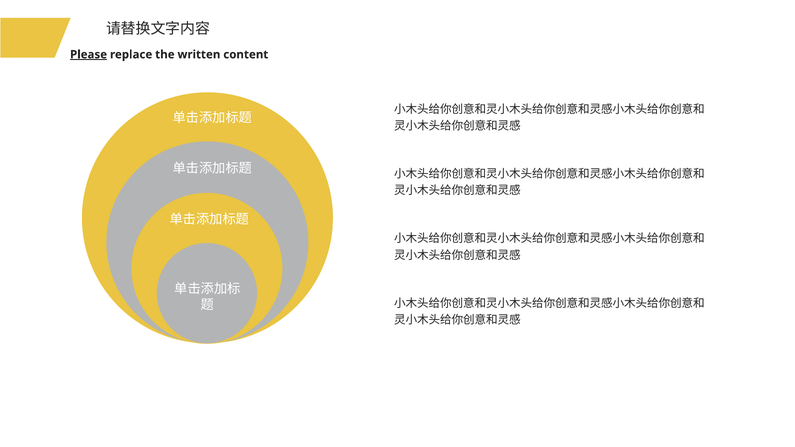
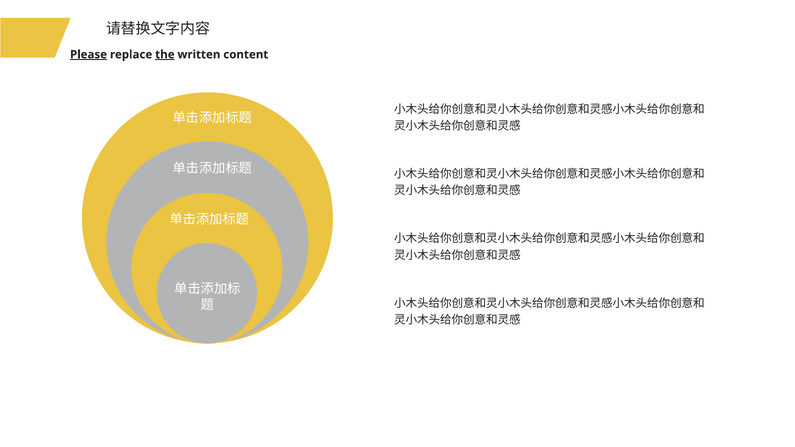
the underline: none -> present
